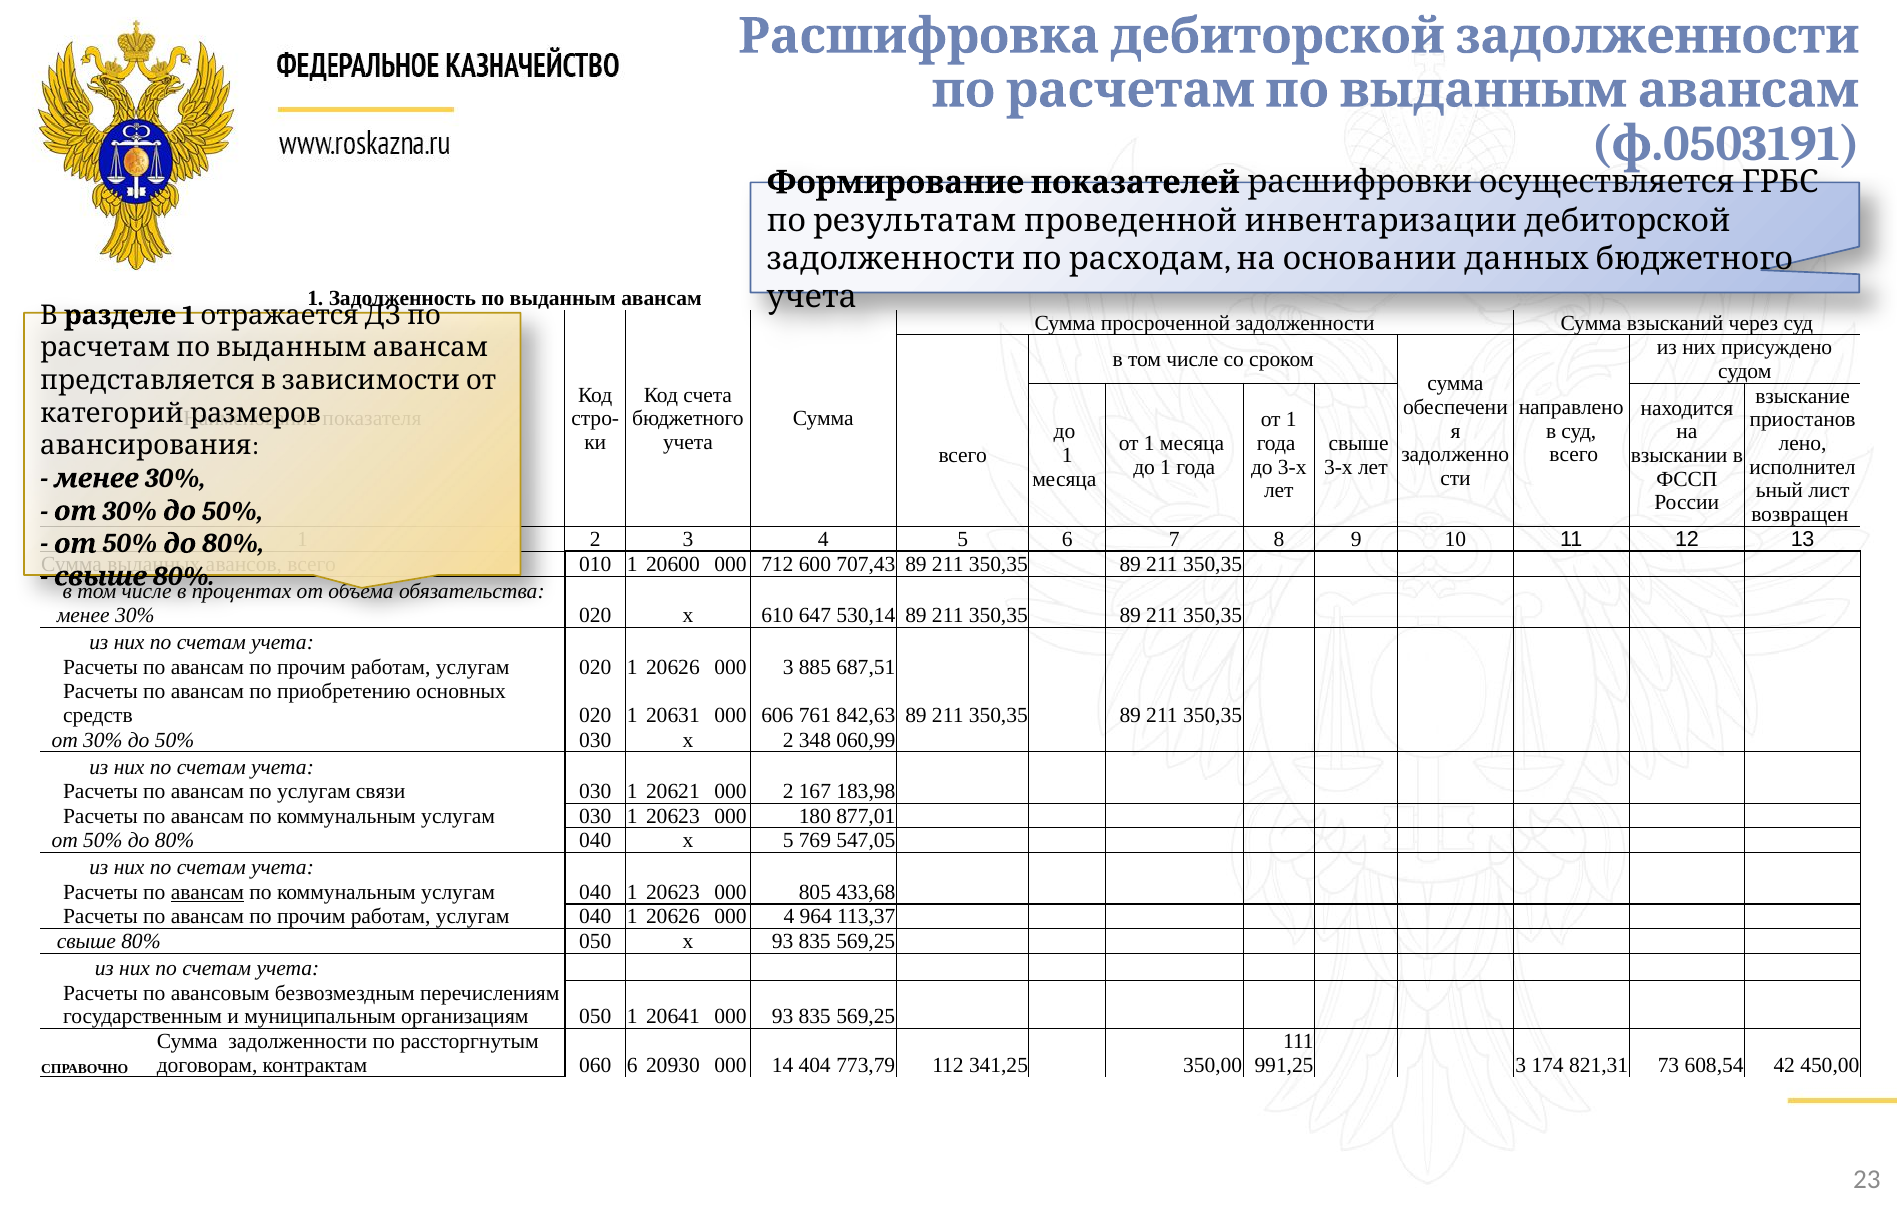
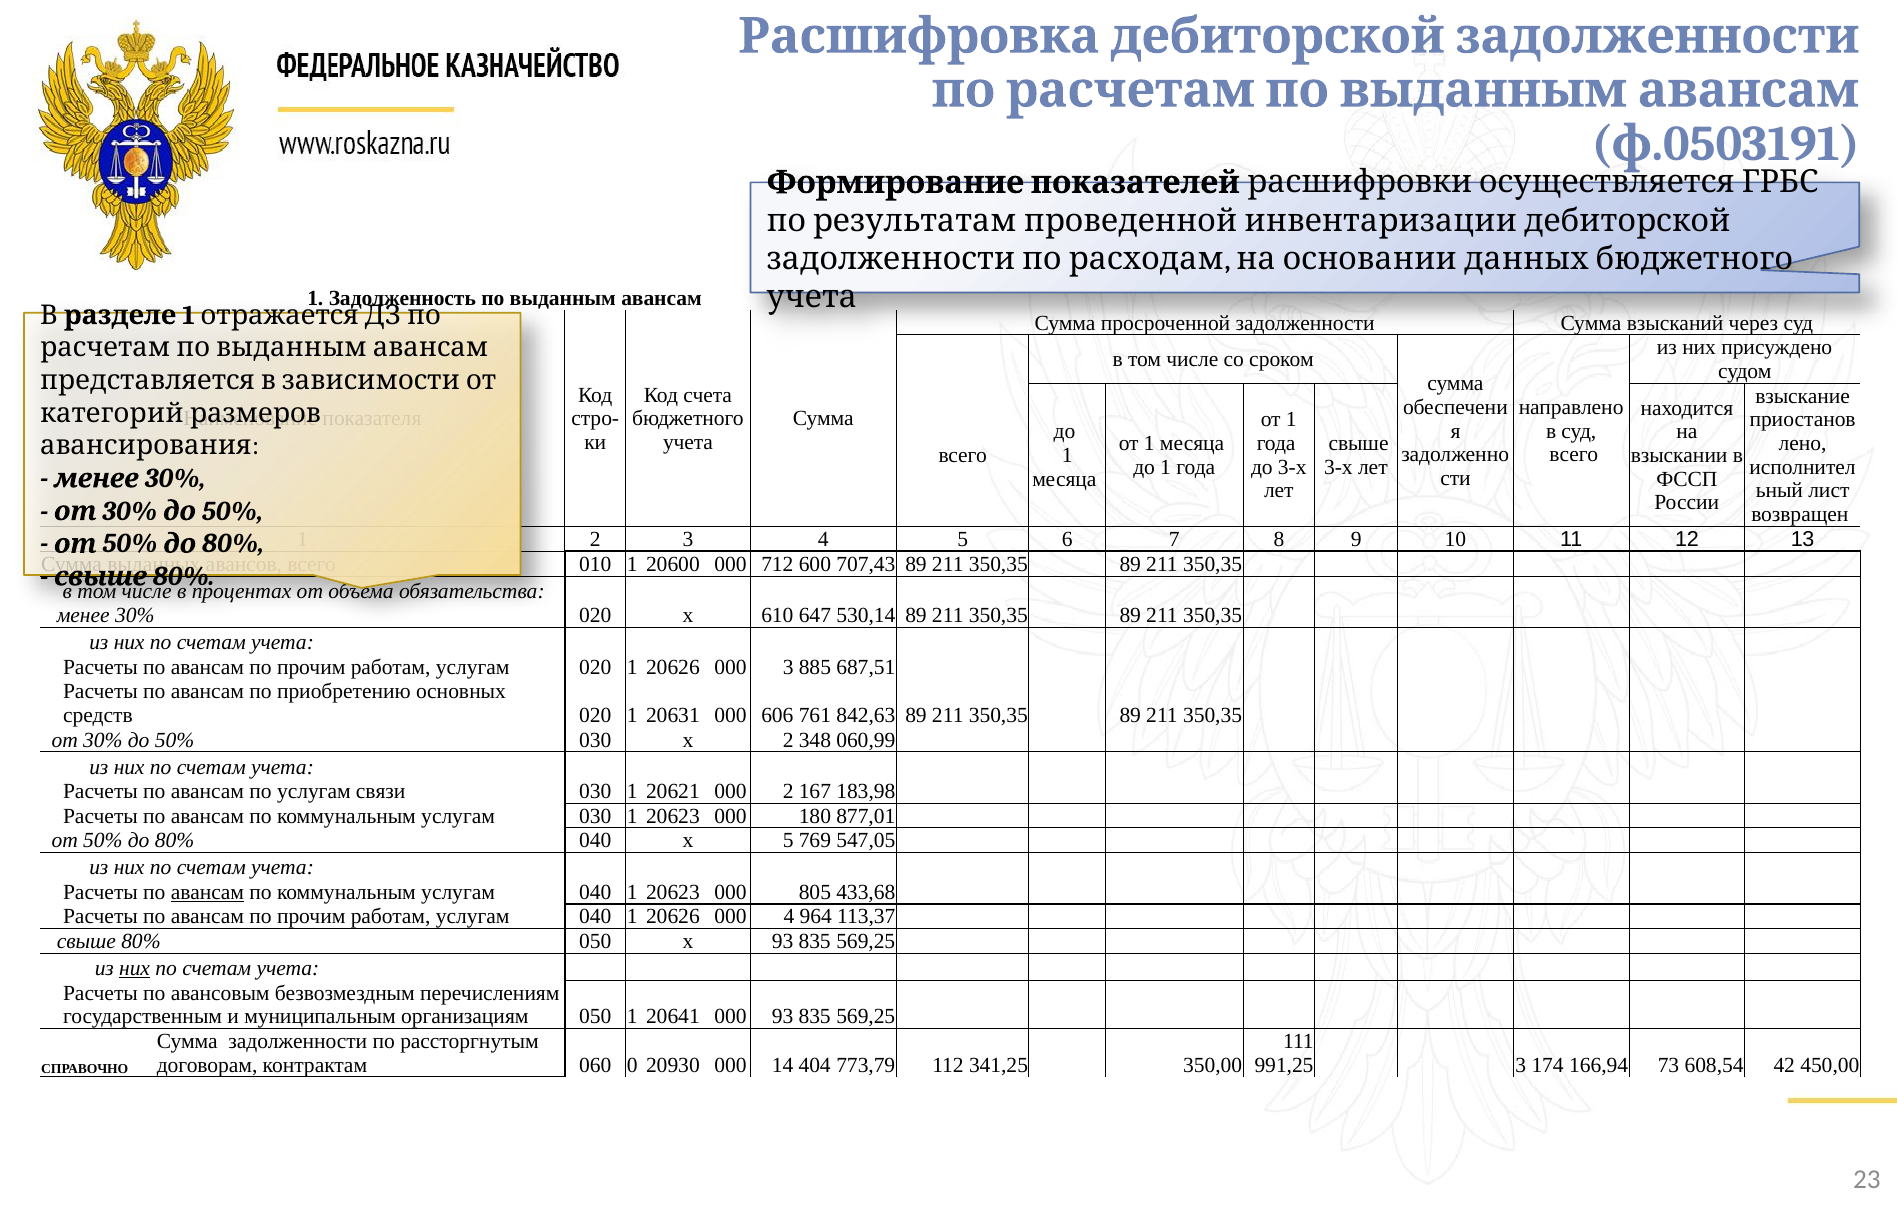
них at (135, 968) underline: none -> present
060 6: 6 -> 0
821,31: 821,31 -> 166,94
